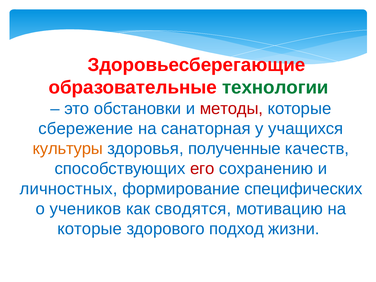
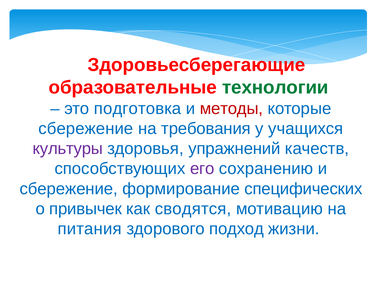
обстановки: обстановки -> подготовка
санаторная: санаторная -> требования
культуры colour: orange -> purple
полученные: полученные -> упражнений
его colour: red -> purple
личностных at (69, 189): личностных -> сбережение
учеников: учеников -> привычек
которые at (90, 229): которые -> питания
